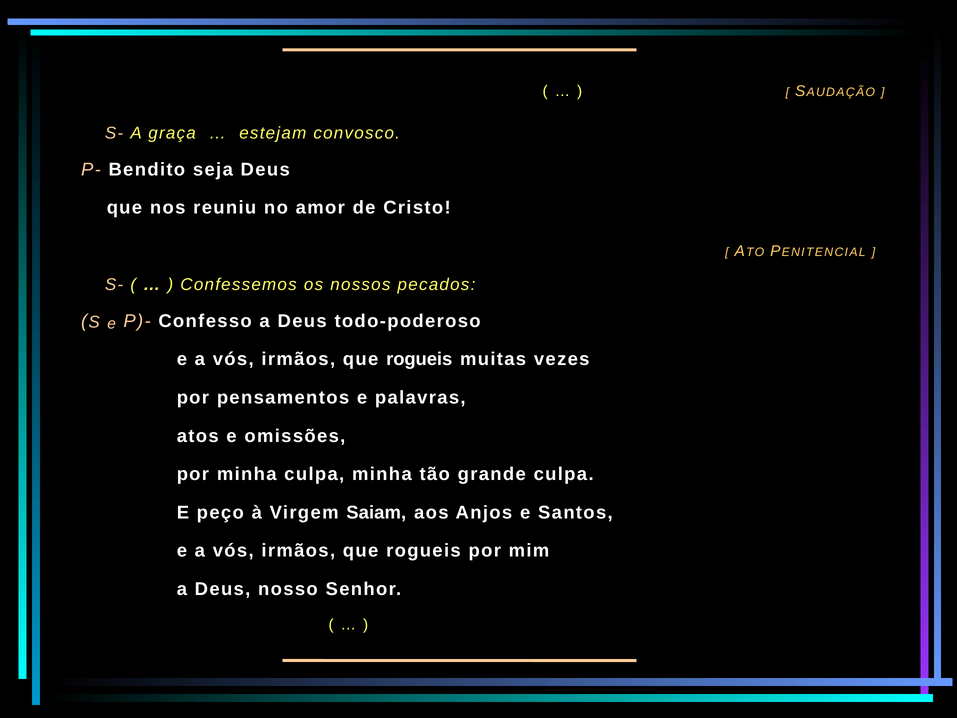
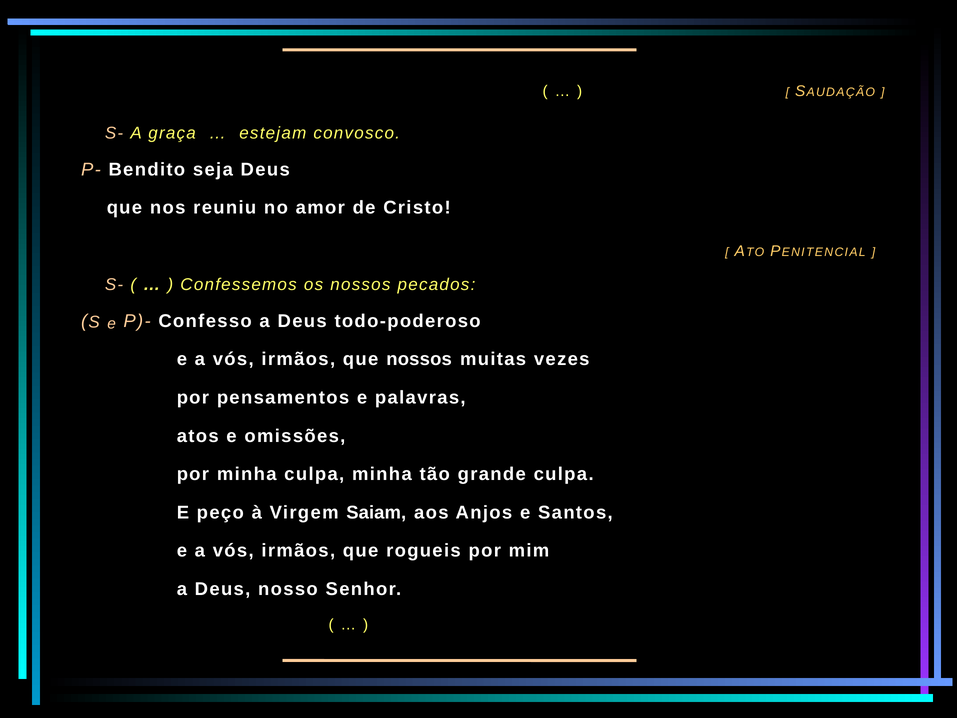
rogueis at (419, 359): rogueis -> nossos
